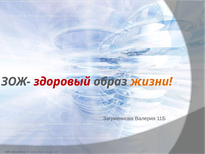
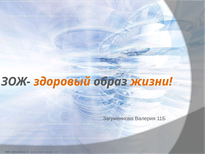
здоровый colour: red -> orange
